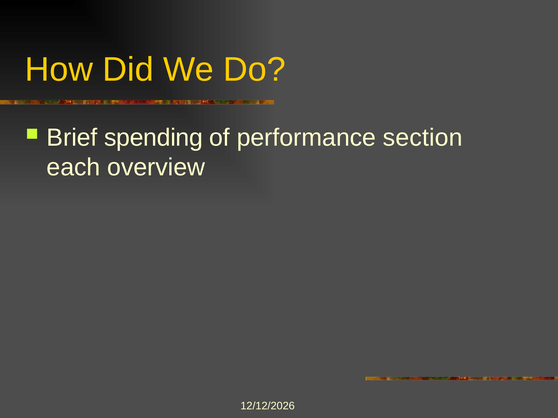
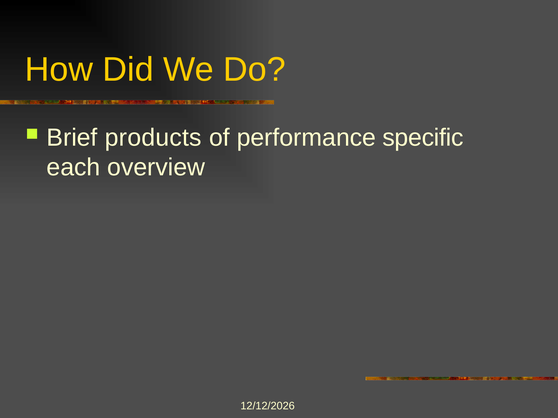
spending: spending -> products
section: section -> specific
